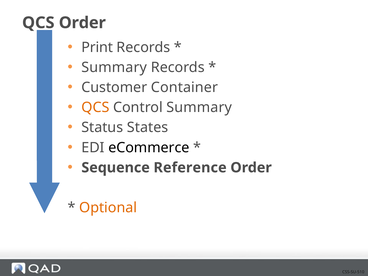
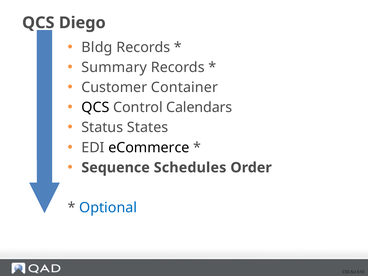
Order at (82, 23): Order -> Diego
Print: Print -> Bldg
QCS at (95, 107) colour: orange -> black
Control Summary: Summary -> Calendars
Reference: Reference -> Schedules
Optional colour: orange -> blue
